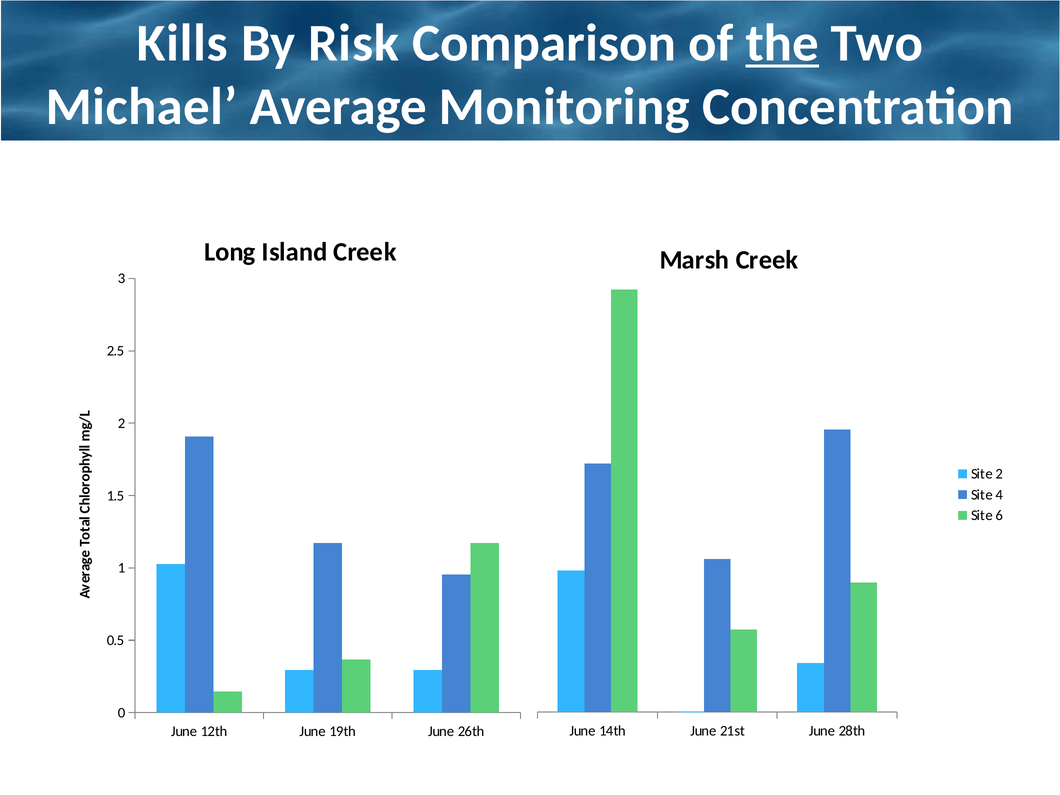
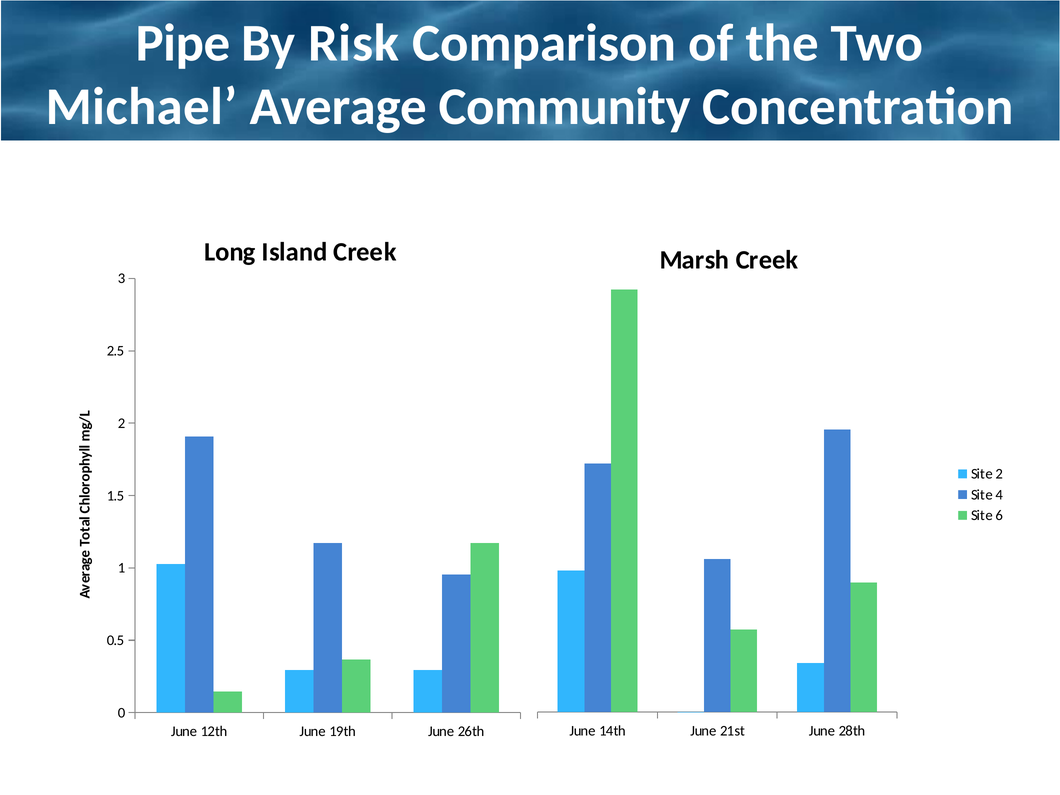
Kills: Kills -> Pipe
the underline: present -> none
Monitoring: Monitoring -> Community
